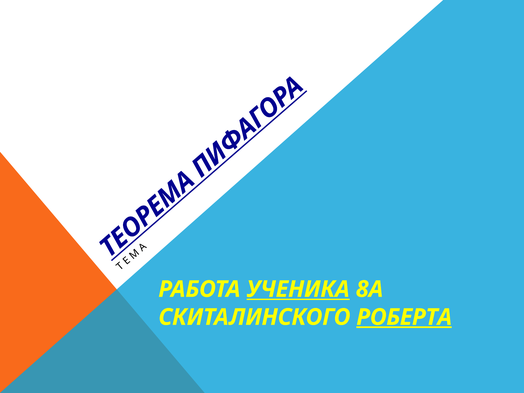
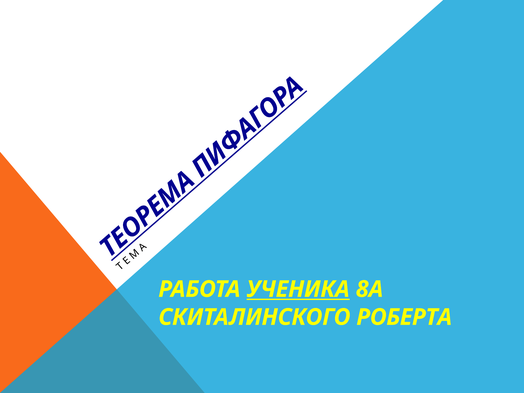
РОБЕРТА underline: present -> none
